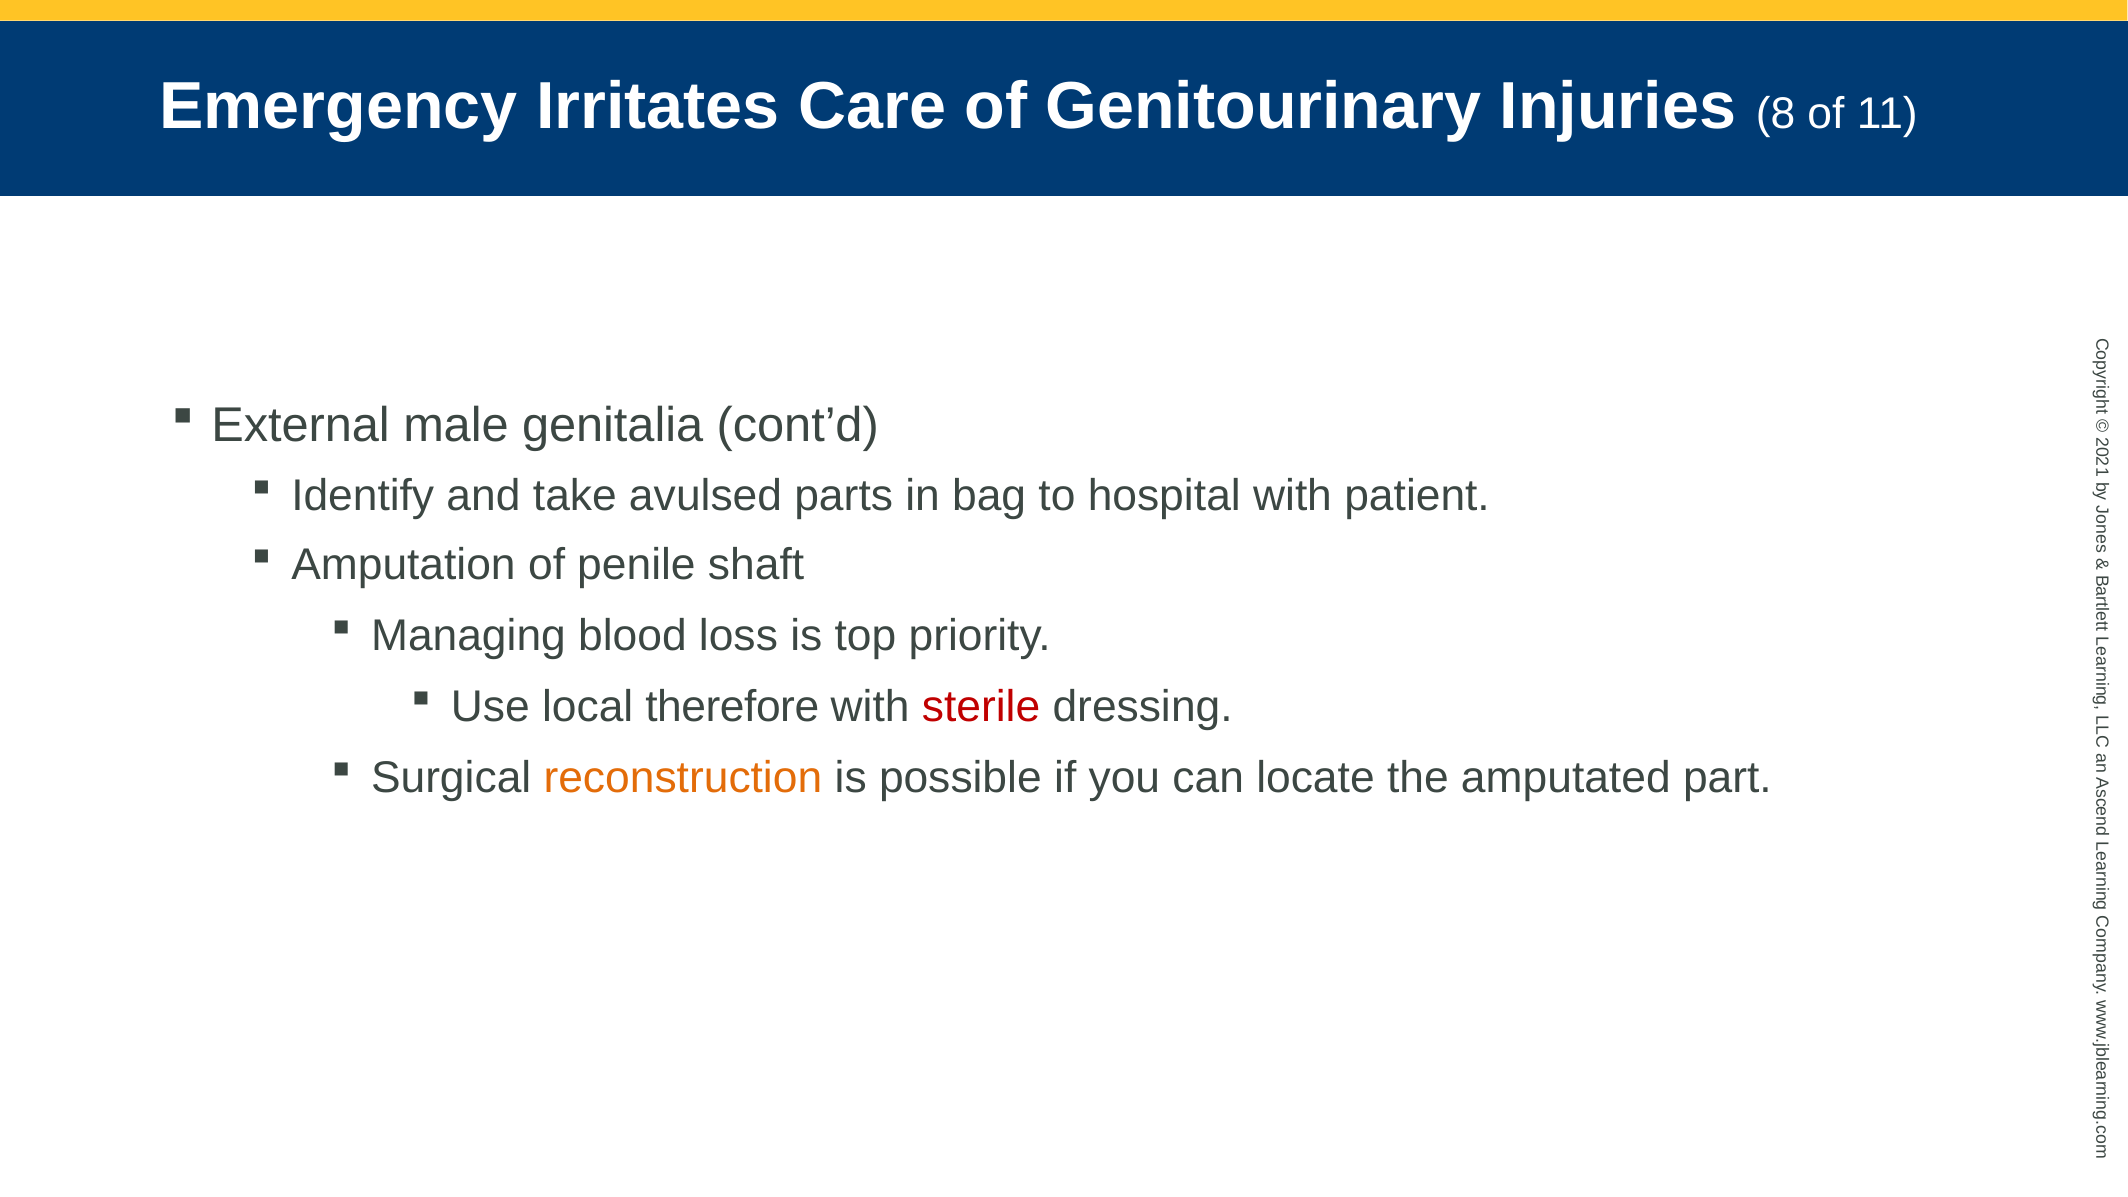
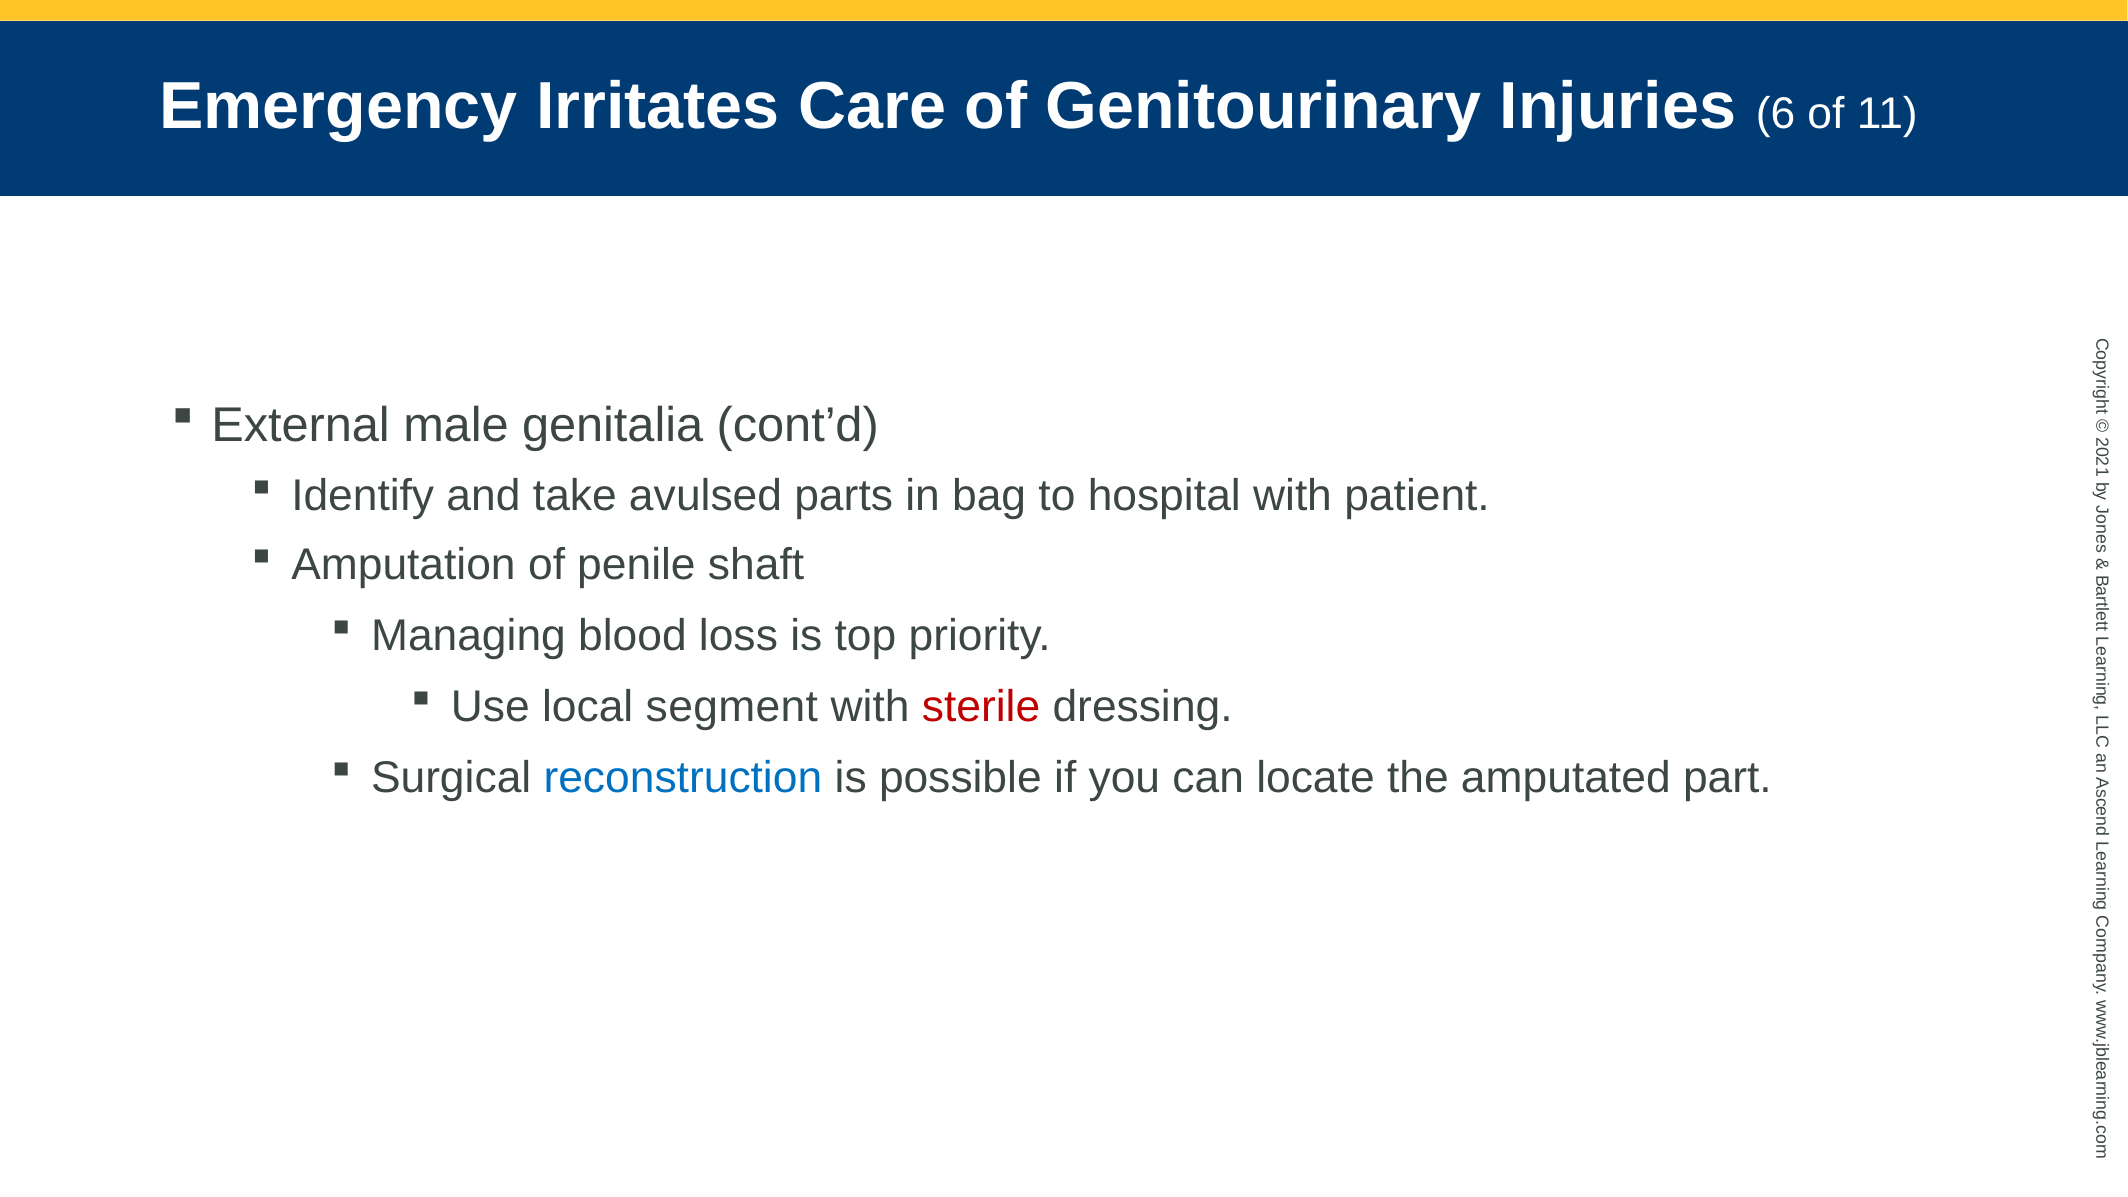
8: 8 -> 6
therefore: therefore -> segment
reconstruction colour: orange -> blue
